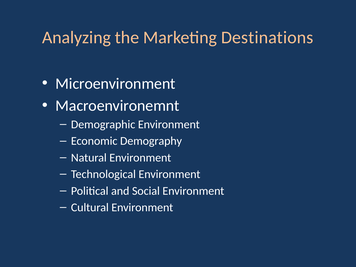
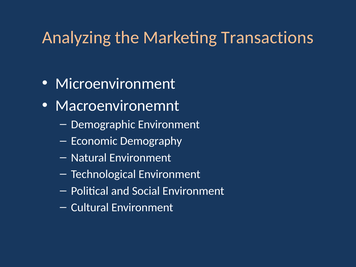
Destinations: Destinations -> Transactions
